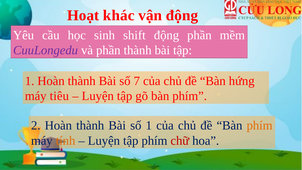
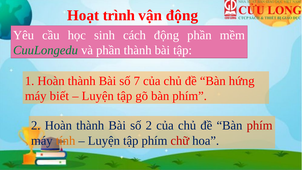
khác: khác -> trình
shift: shift -> cách
CuuLongedu colour: purple -> green
tiêu: tiêu -> biết
số 1: 1 -> 2
phím at (260, 125) colour: orange -> red
